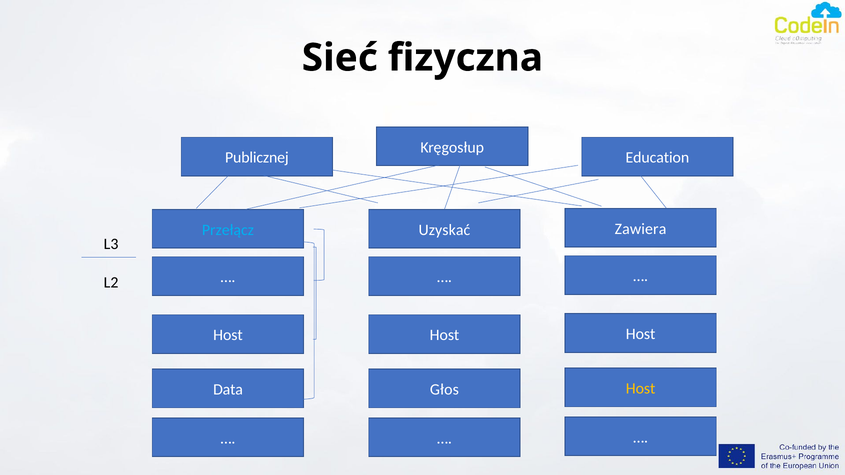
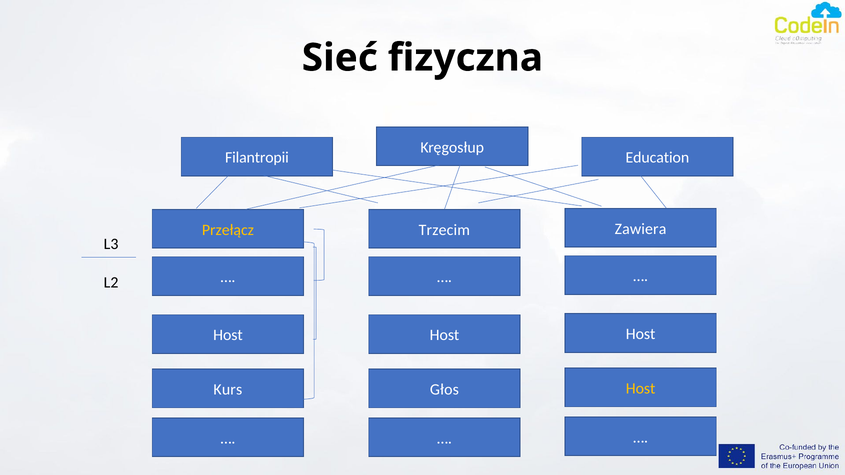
Publicznej: Publicznej -> Filantropii
Przełącz colour: light blue -> yellow
Uzyskać: Uzyskać -> Trzecim
Data: Data -> Kurs
